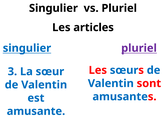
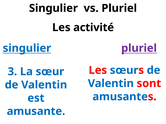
articles: articles -> activité
